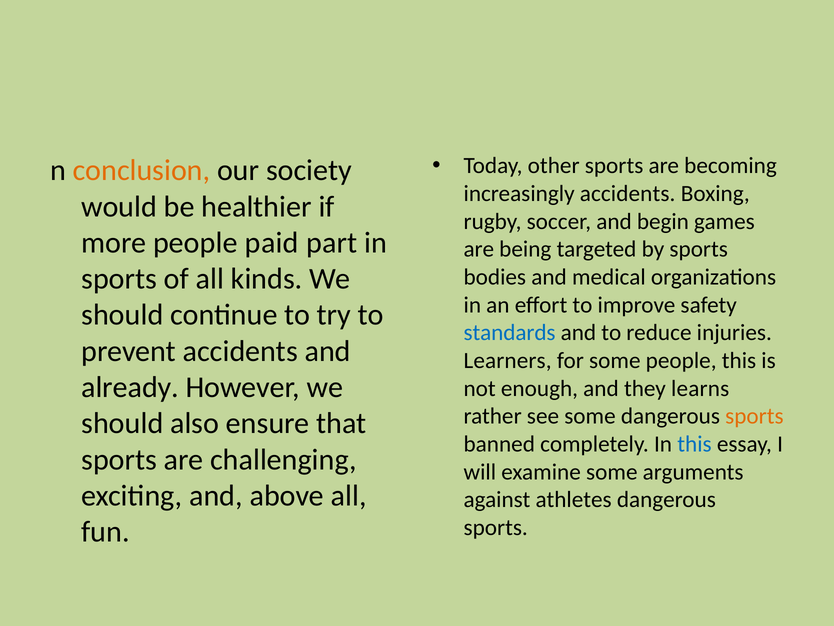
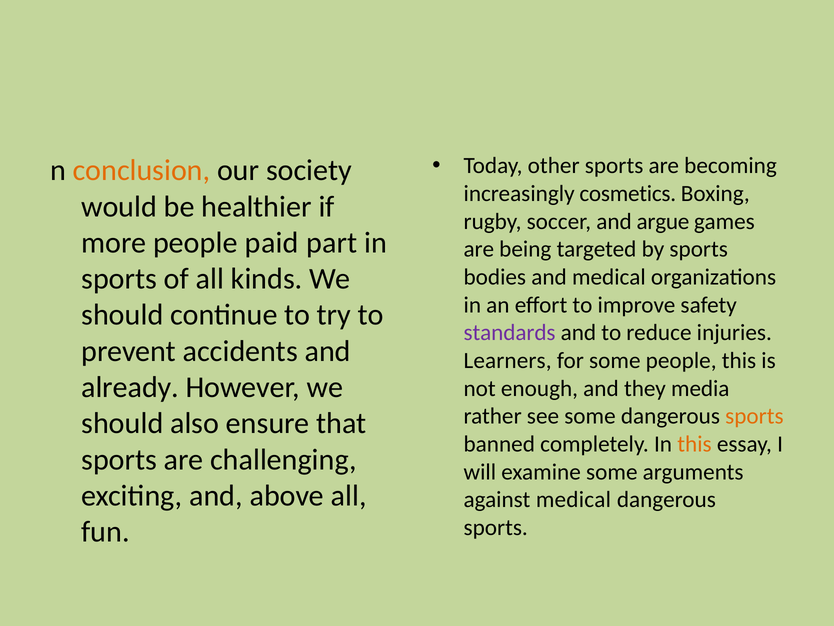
increasingly accidents: accidents -> cosmetics
begin: begin -> argue
standards colour: blue -> purple
learns: learns -> media
this at (695, 444) colour: blue -> orange
against athletes: athletes -> medical
